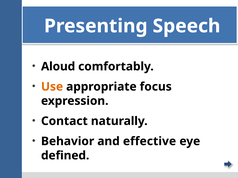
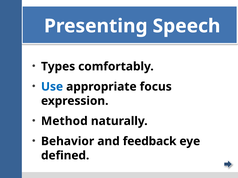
Aloud: Aloud -> Types
Use colour: orange -> blue
Contact: Contact -> Method
effective: effective -> feedback
